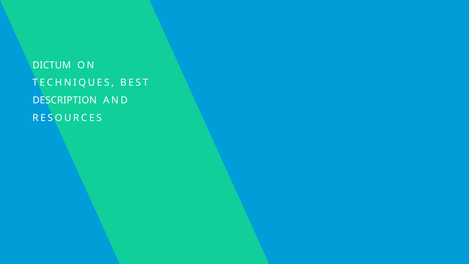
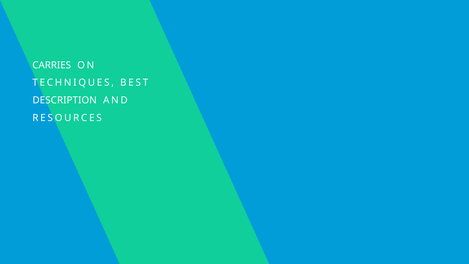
DICTUM: DICTUM -> CARRIES
